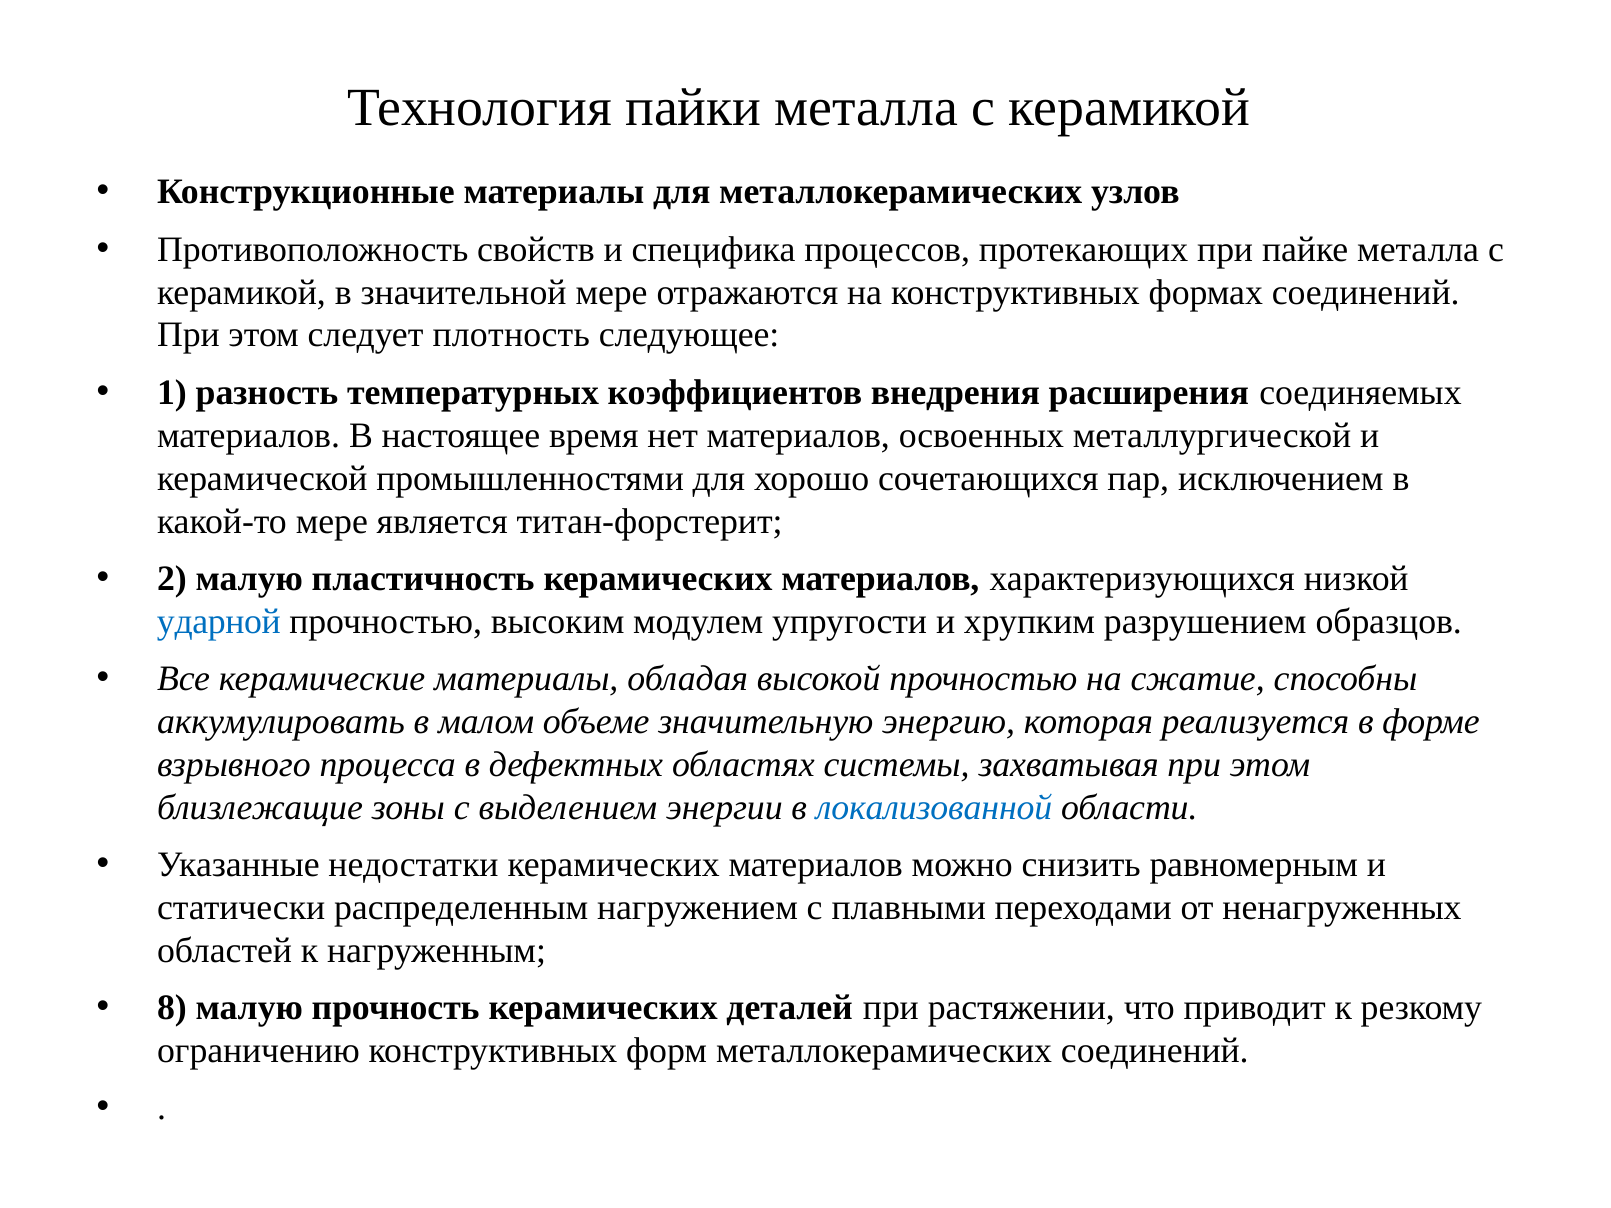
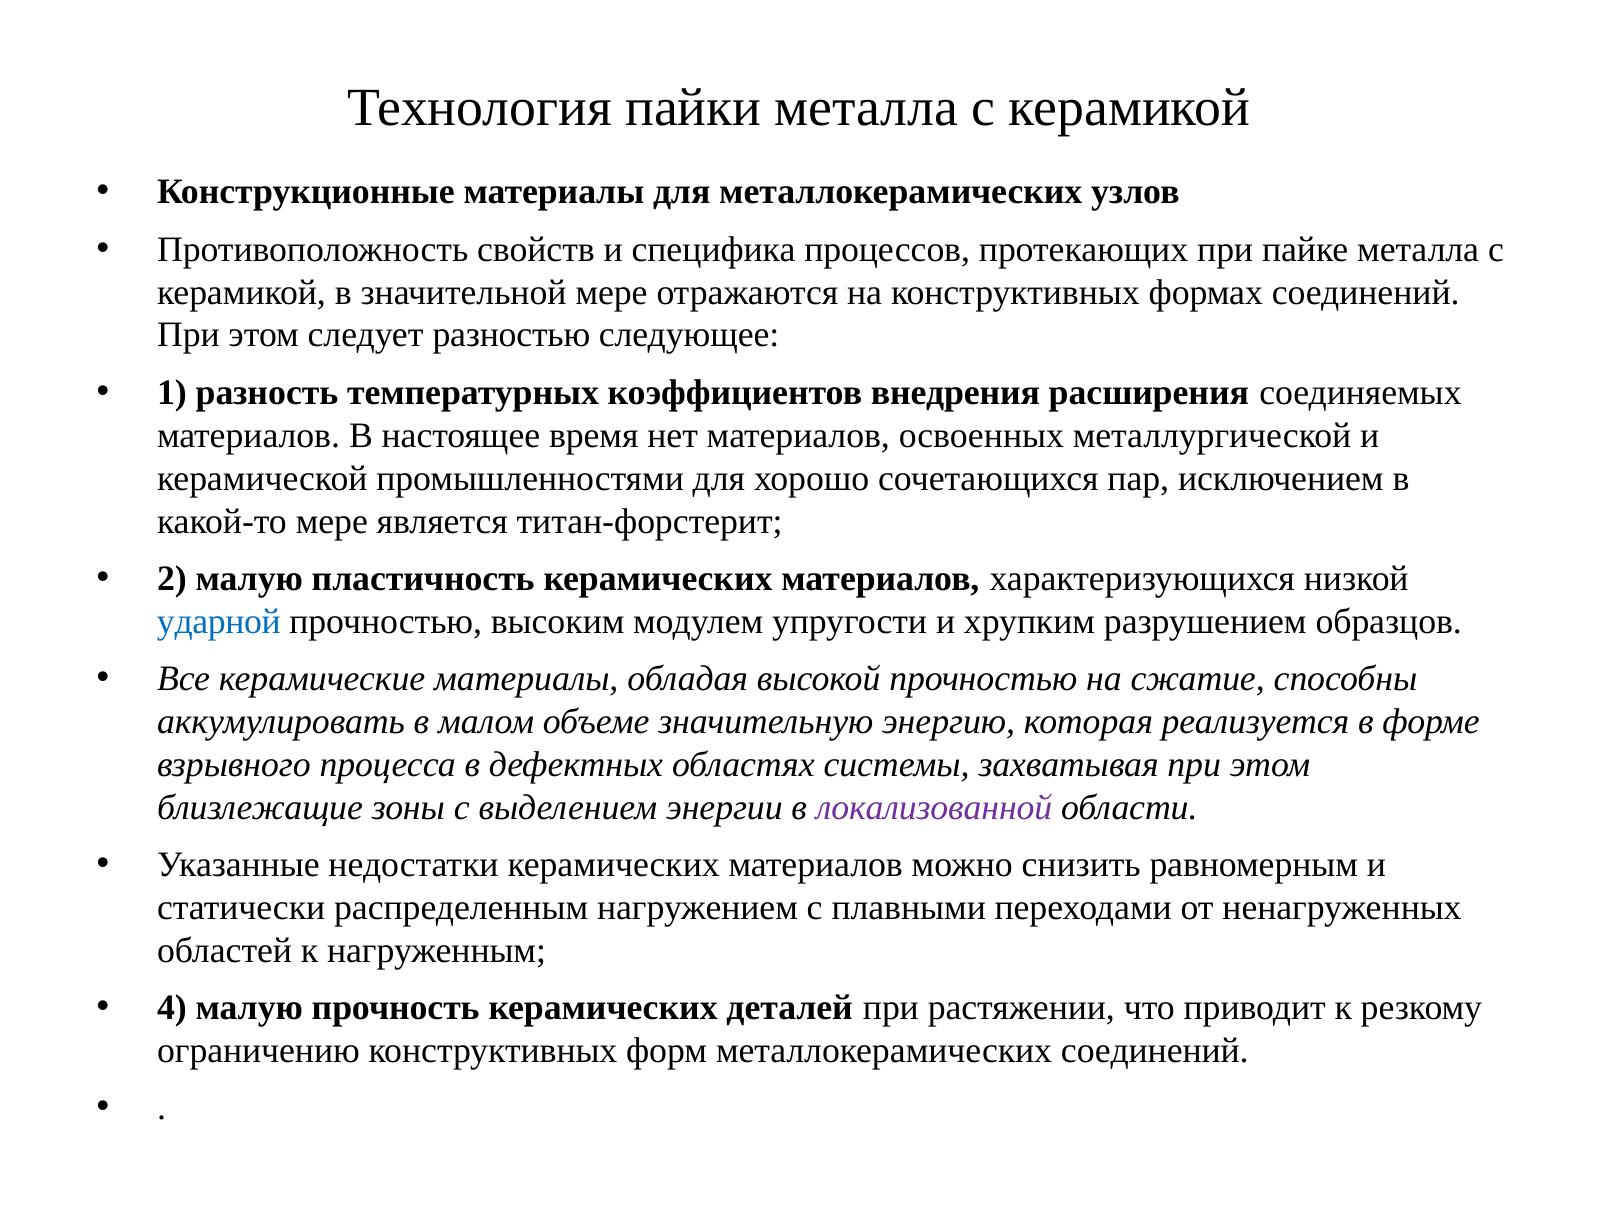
плотность: плотность -> разностью
локализованной colour: blue -> purple
8: 8 -> 4
